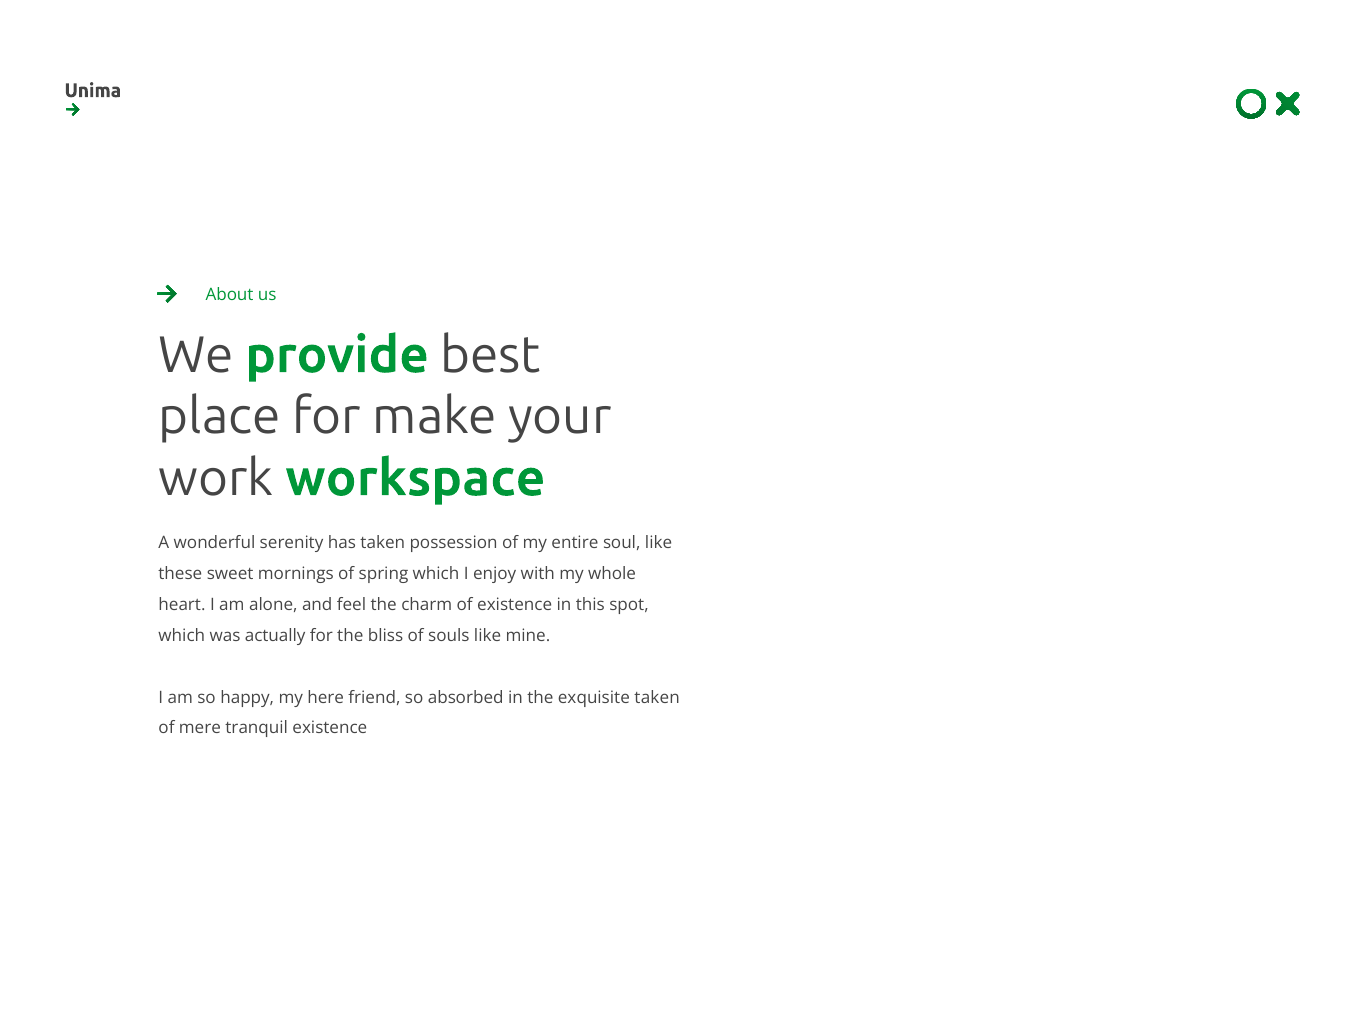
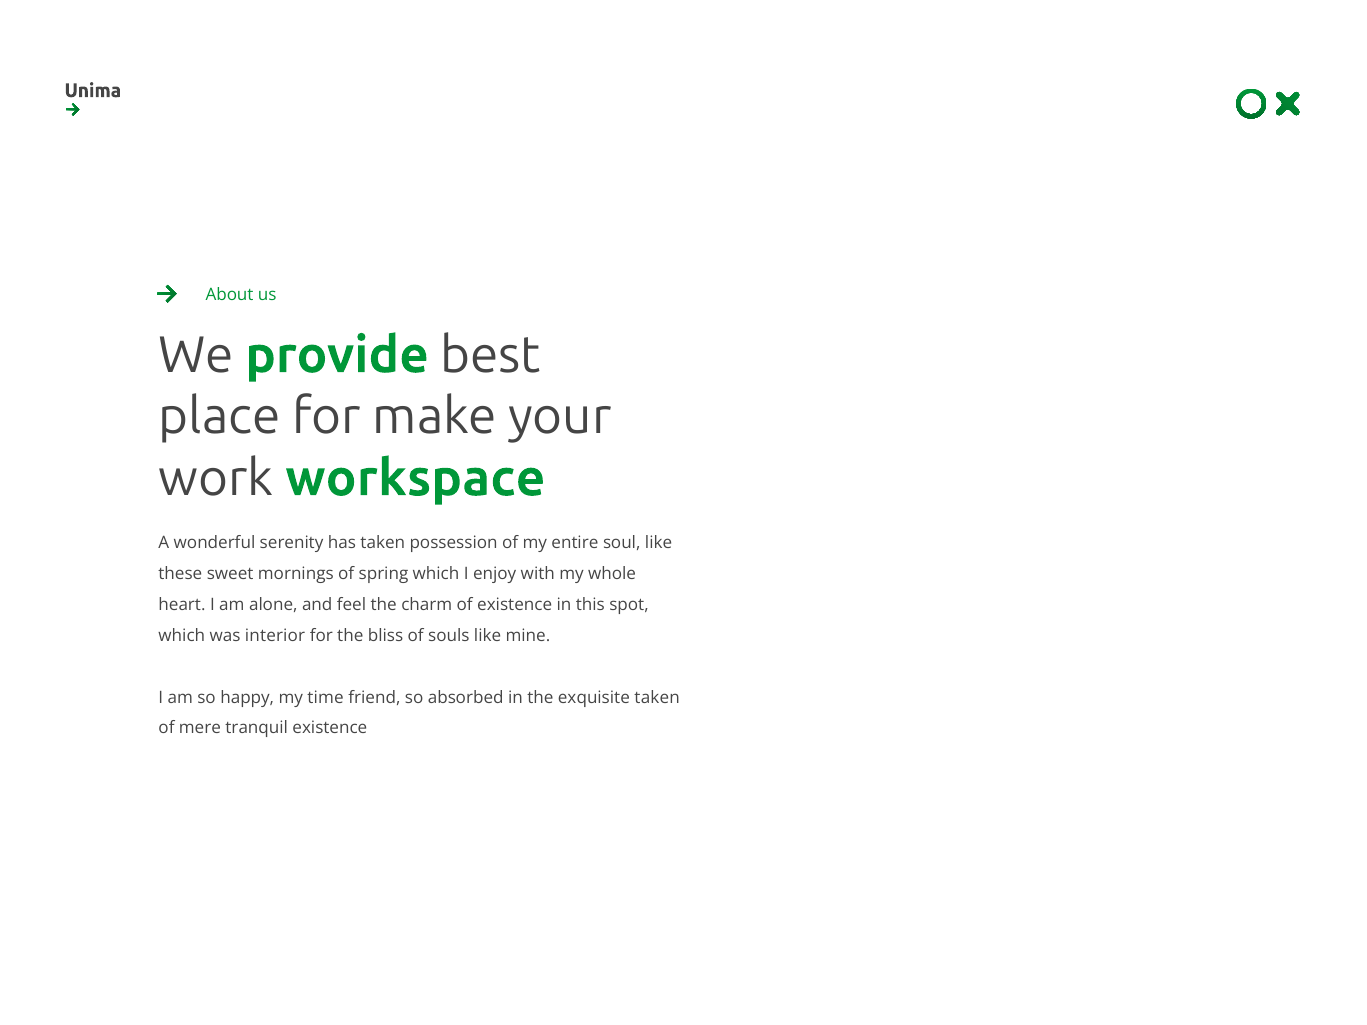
actually: actually -> interior
here: here -> time
